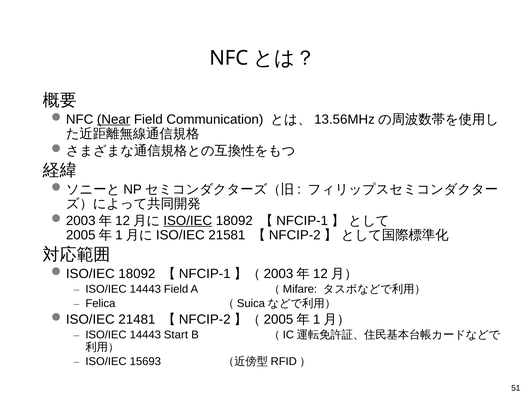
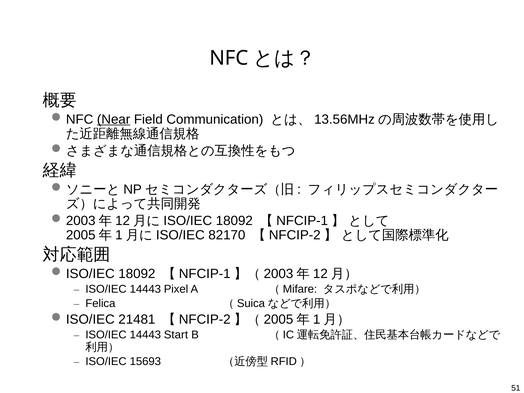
ISO/IEC at (188, 221) underline: present -> none
21581: 21581 -> 82170
14443 Field: Field -> Pixel
